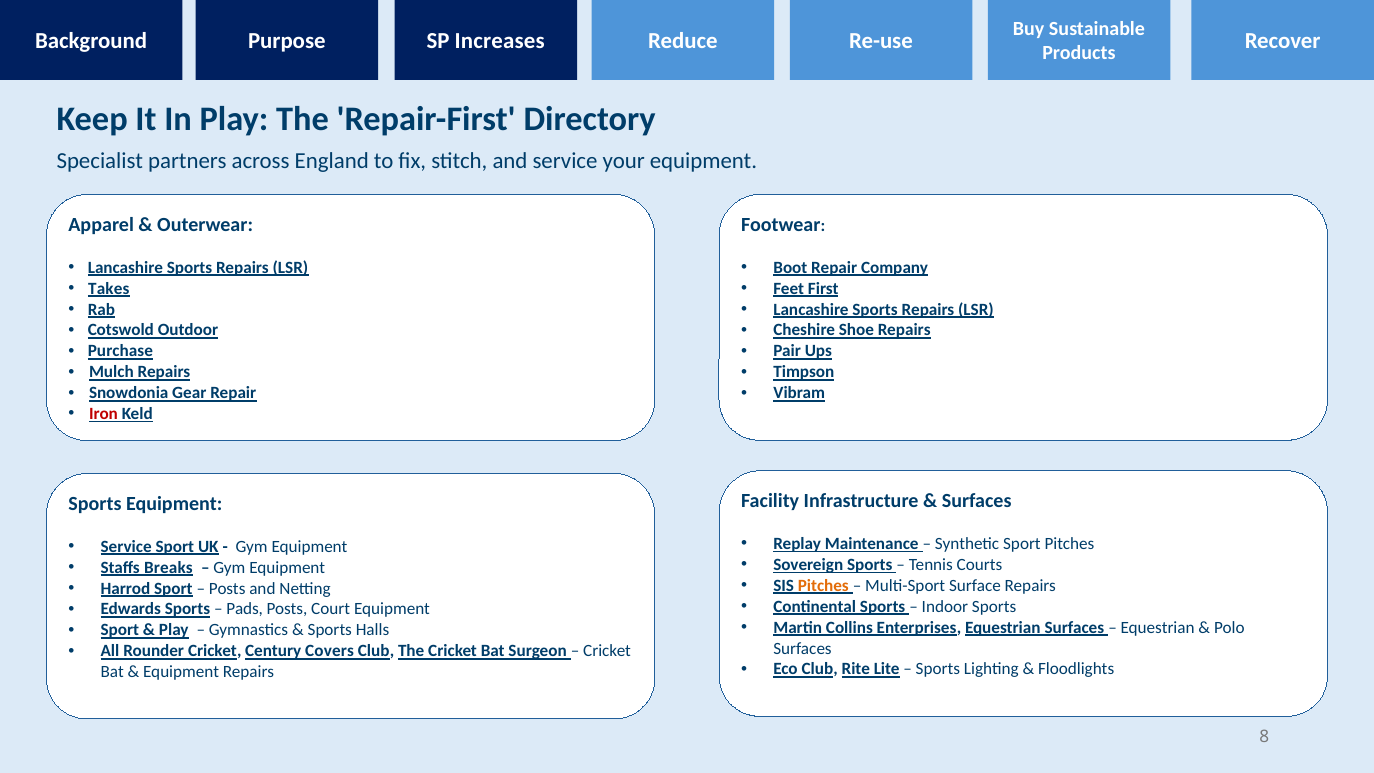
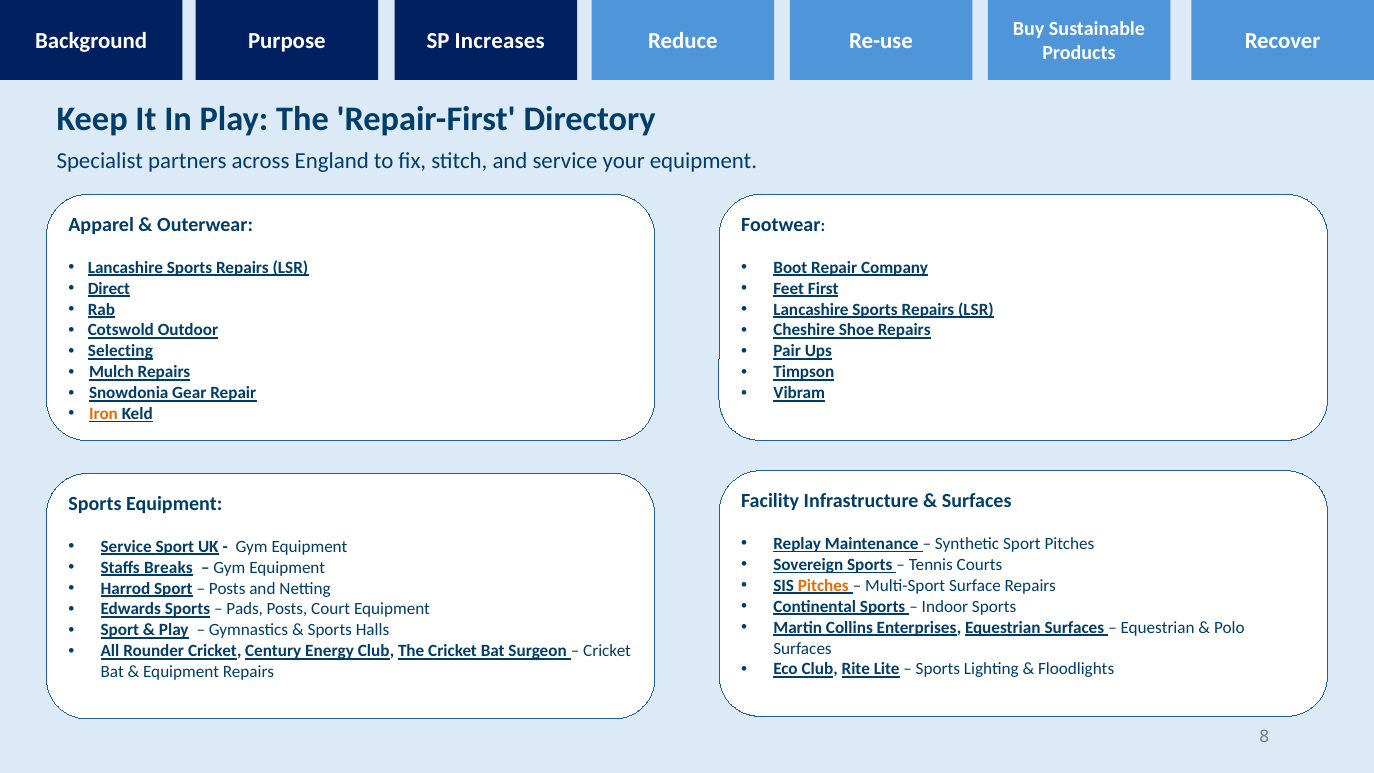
Takes: Takes -> Direct
Purchase: Purchase -> Selecting
Iron colour: red -> orange
Covers: Covers -> Energy
